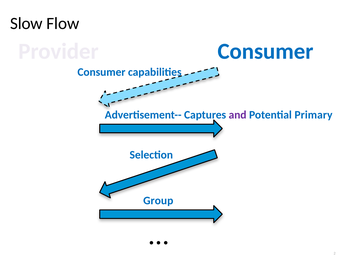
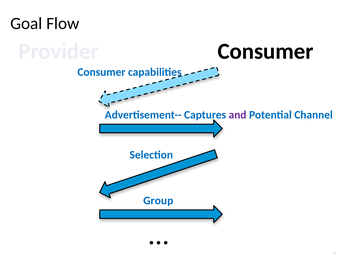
Slow: Slow -> Goal
Consumer at (266, 51) colour: blue -> black
Primary: Primary -> Channel
